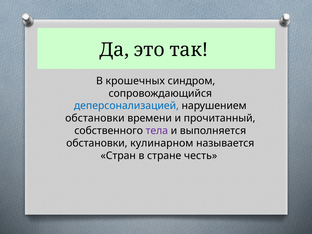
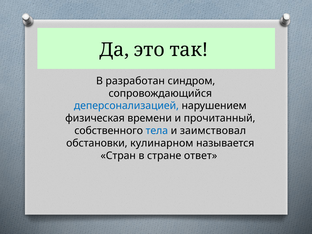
крошечных: крошечных -> разработан
обстановки at (95, 118): обстановки -> физическая
тела colour: purple -> blue
выполняется: выполняется -> заимствовал
честь: честь -> ответ
